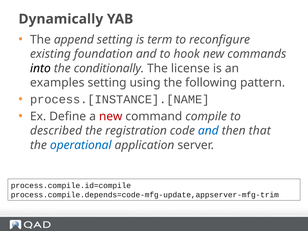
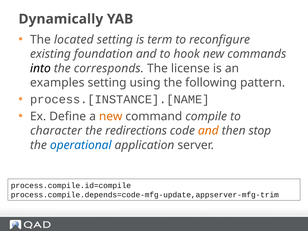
append: append -> located
conditionally: conditionally -> corresponds
new at (111, 116) colour: red -> orange
described: described -> character
registration: registration -> redirections
and at (208, 131) colour: blue -> orange
that: that -> stop
